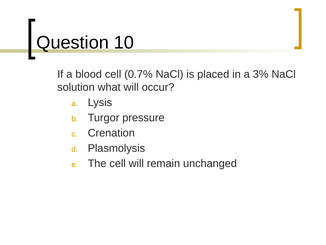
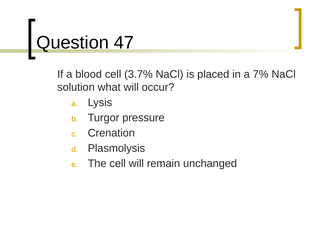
10: 10 -> 47
0.7%: 0.7% -> 3.7%
3%: 3% -> 7%
